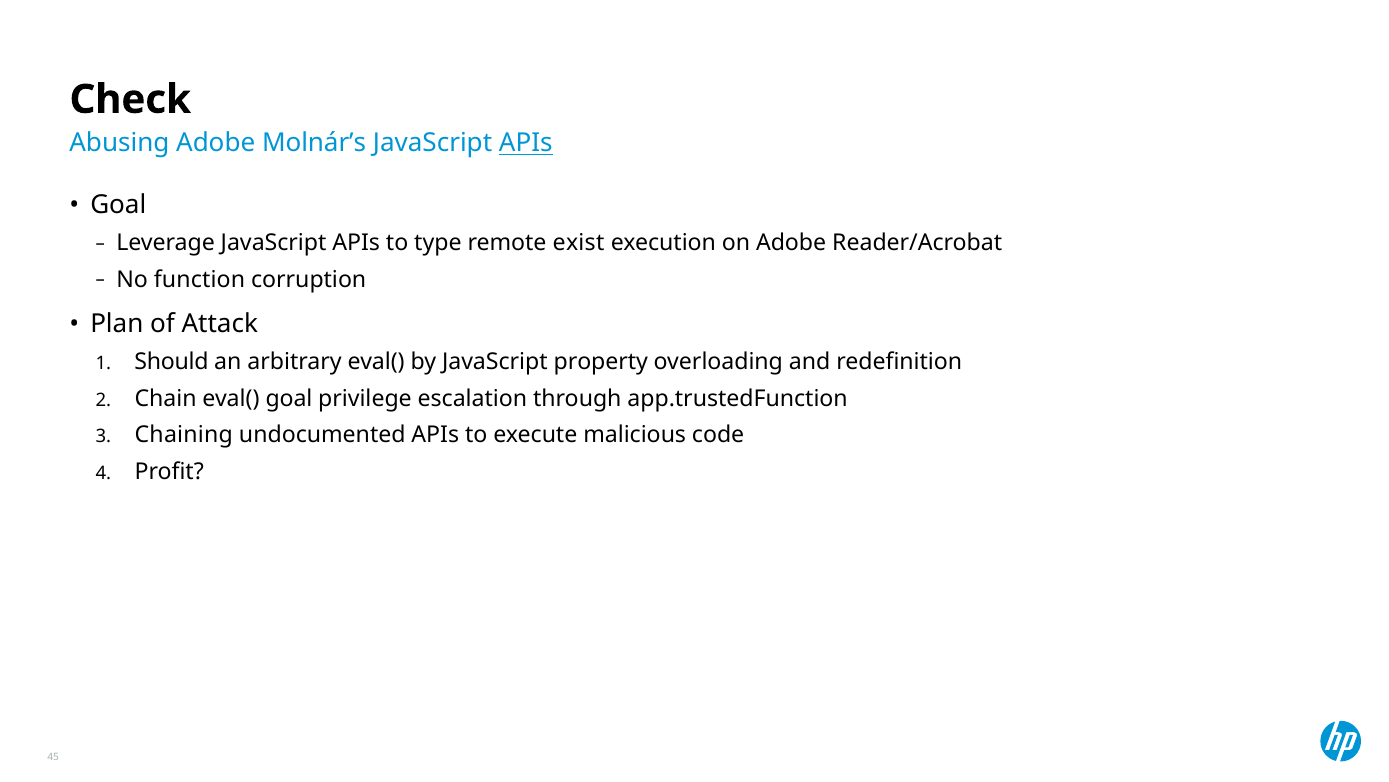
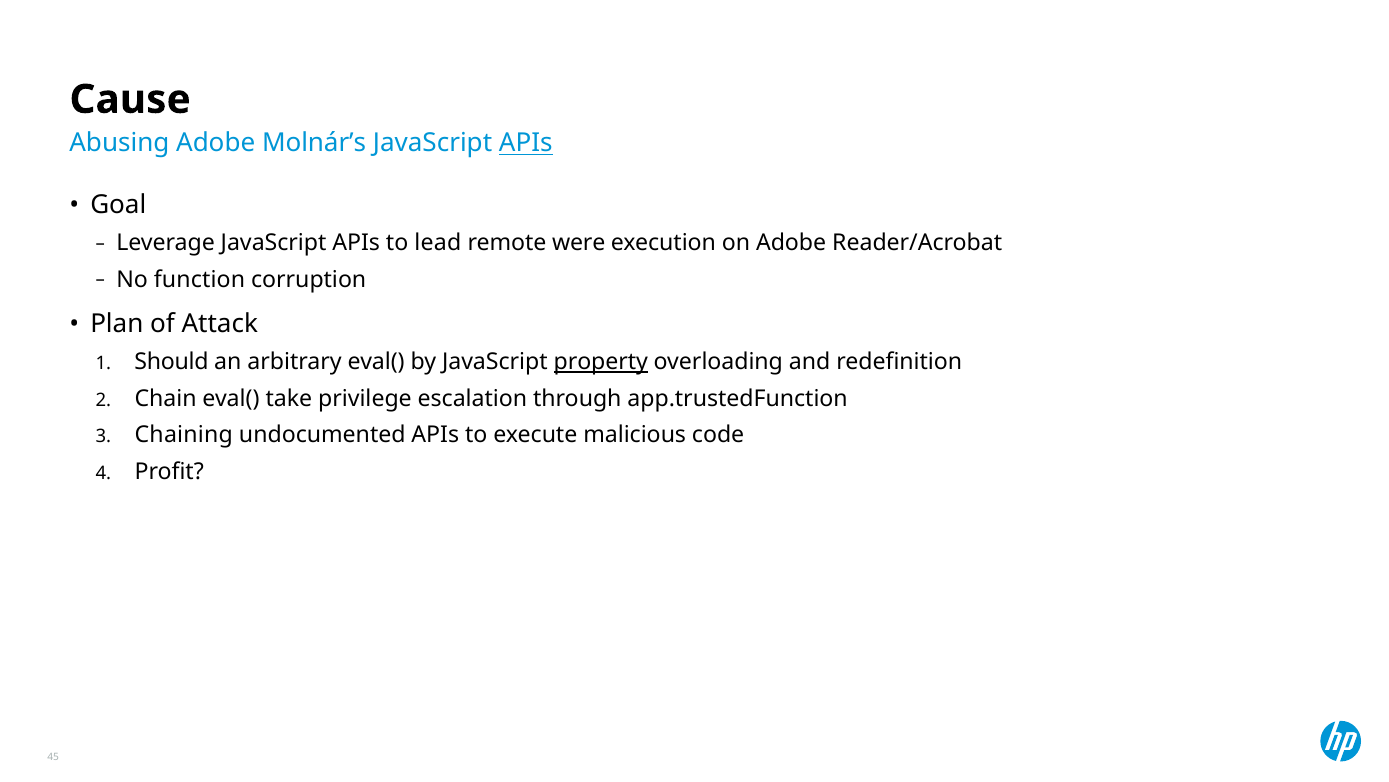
Check: Check -> Cause
type: type -> lead
exist: exist -> were
property underline: none -> present
eval( goal: goal -> take
